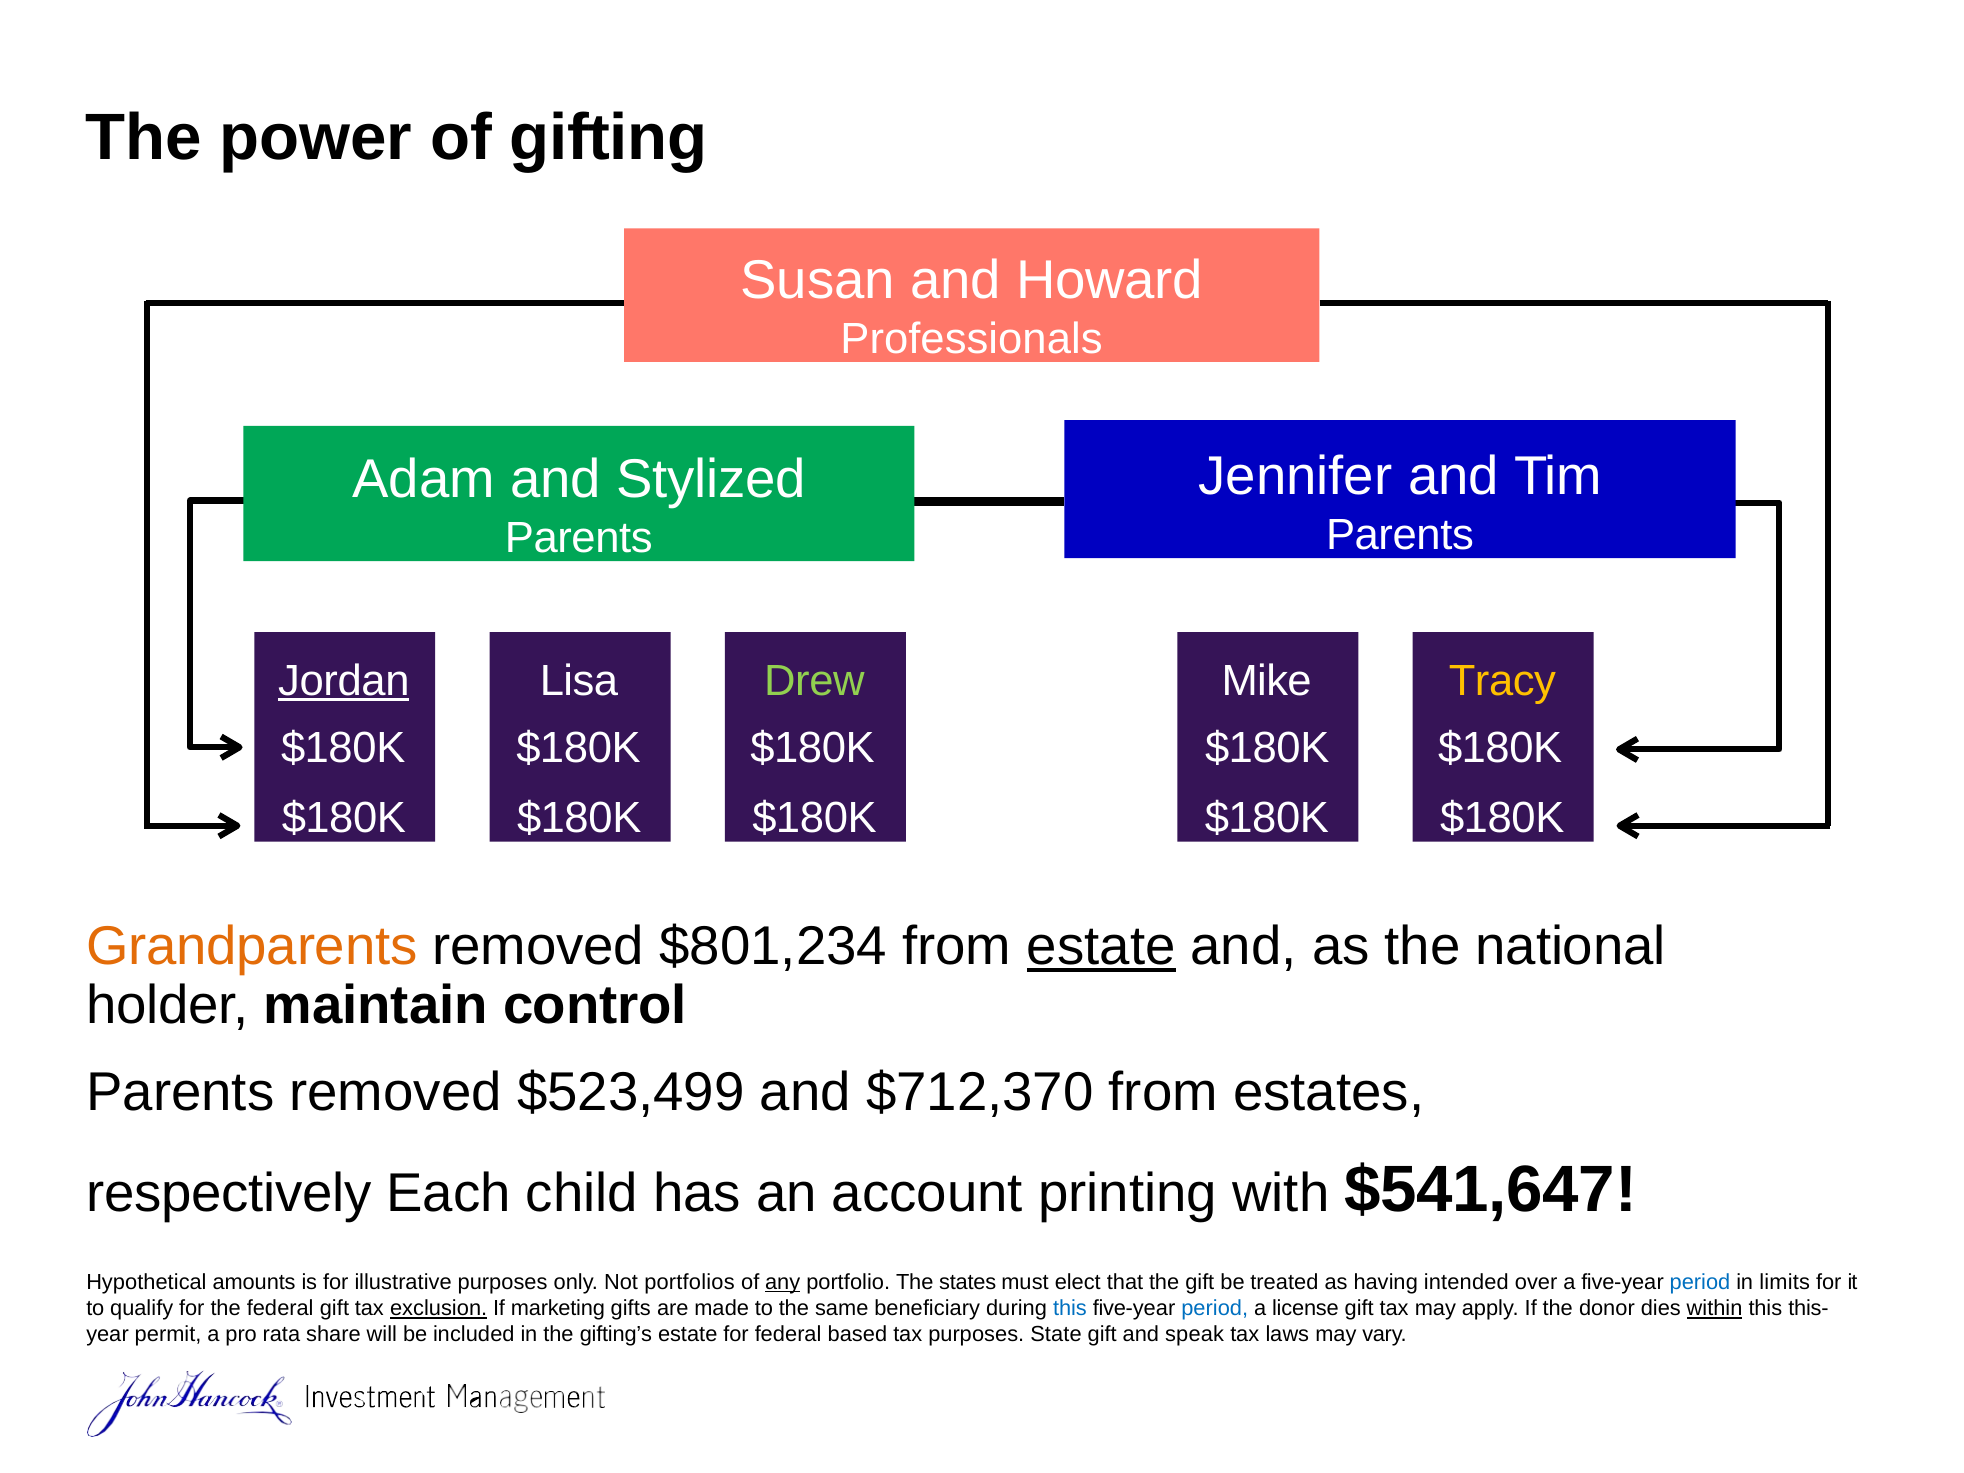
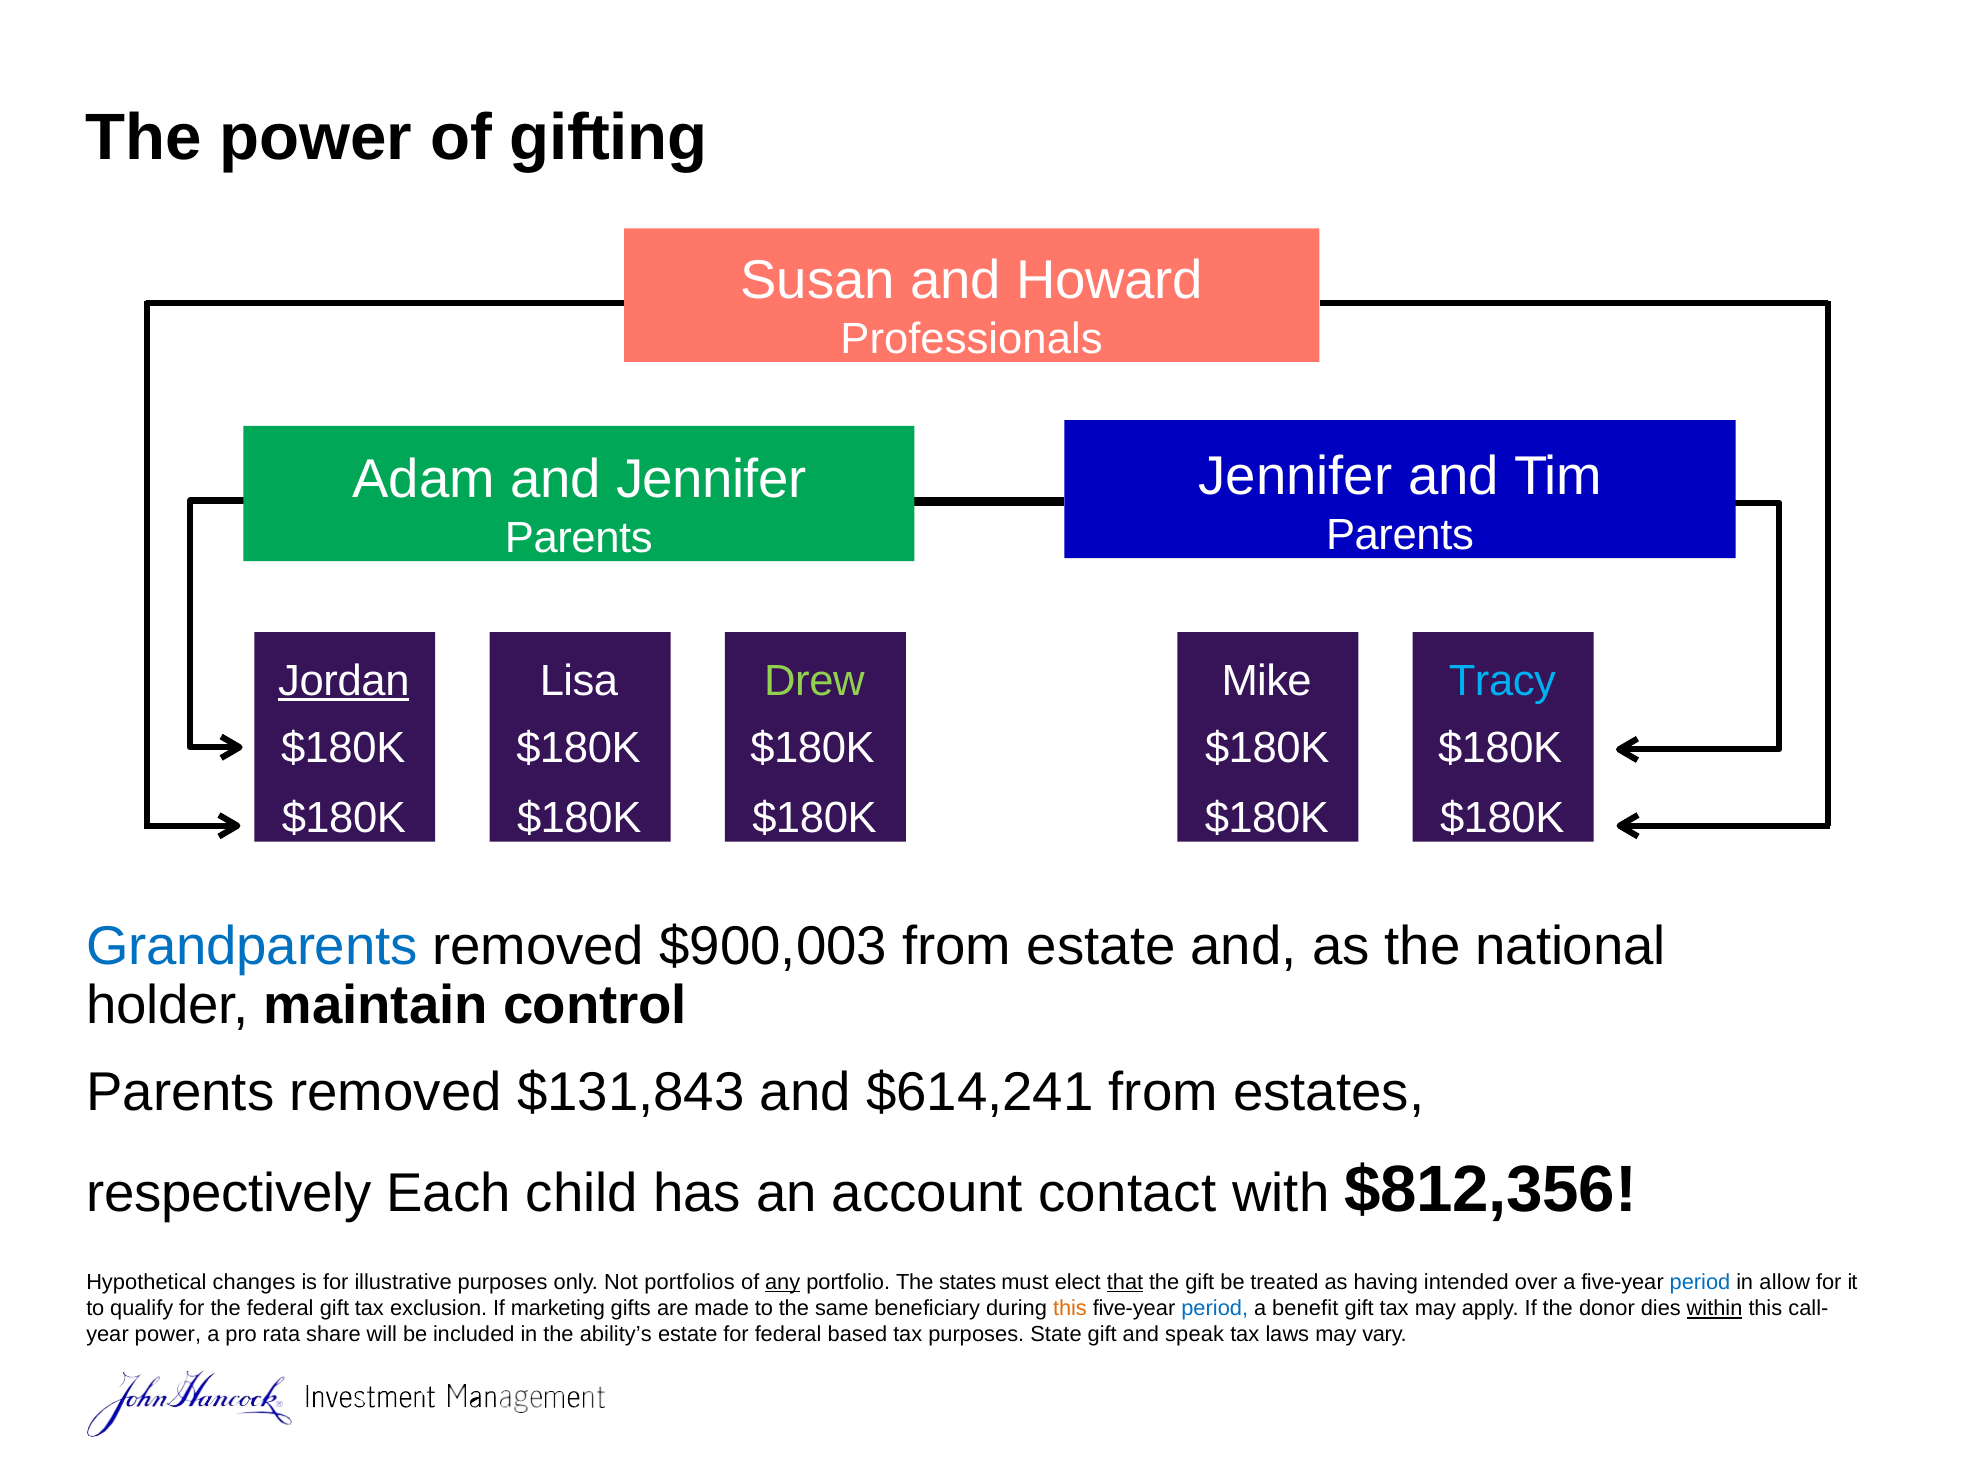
and Stylized: Stylized -> Jennifer
Tracy colour: yellow -> light blue
Grandparents colour: orange -> blue
$801,234: $801,234 -> $900,003
estate at (1101, 947) underline: present -> none
$523,499: $523,499 -> $131,843
$712,370: $712,370 -> $614,241
printing: printing -> contact
$541,647: $541,647 -> $812,356
amounts: amounts -> changes
that underline: none -> present
limits: limits -> allow
exclusion underline: present -> none
this at (1070, 1309) colour: blue -> orange
license: license -> benefit
this-: this- -> call-
year permit: permit -> power
gifting’s: gifting’s -> ability’s
